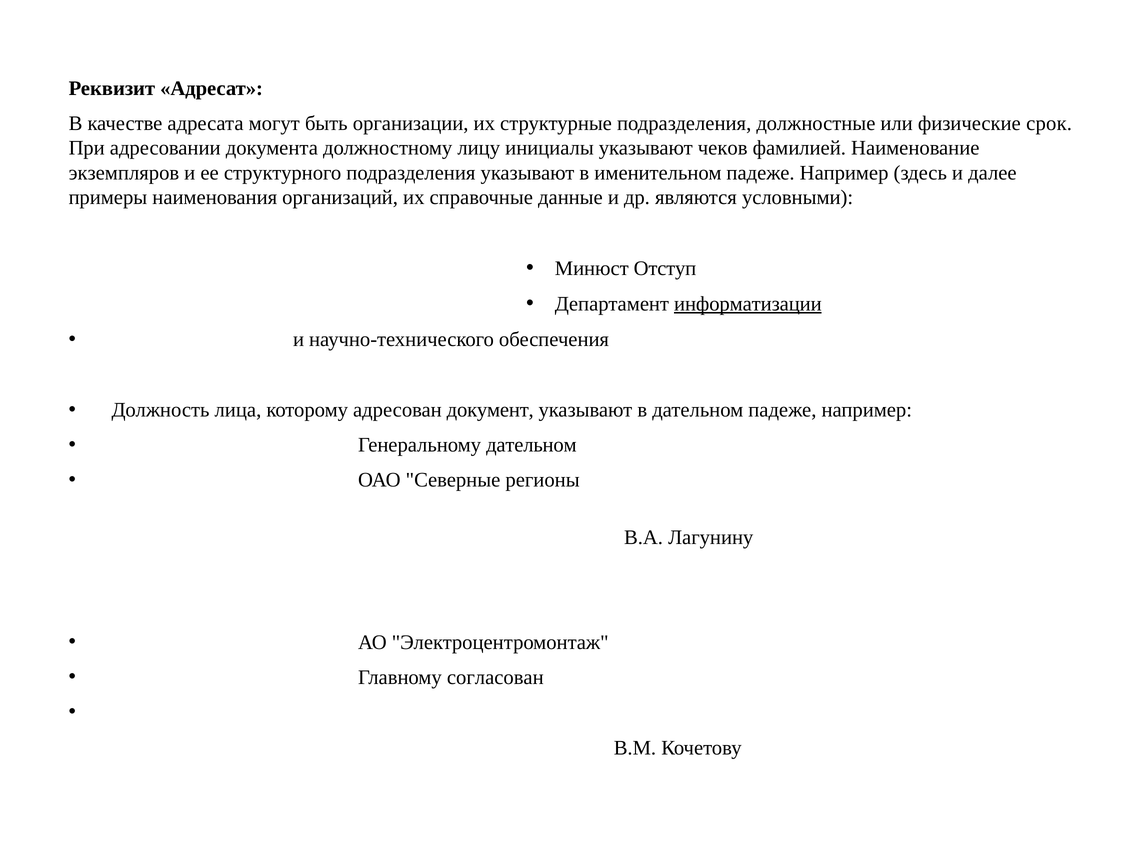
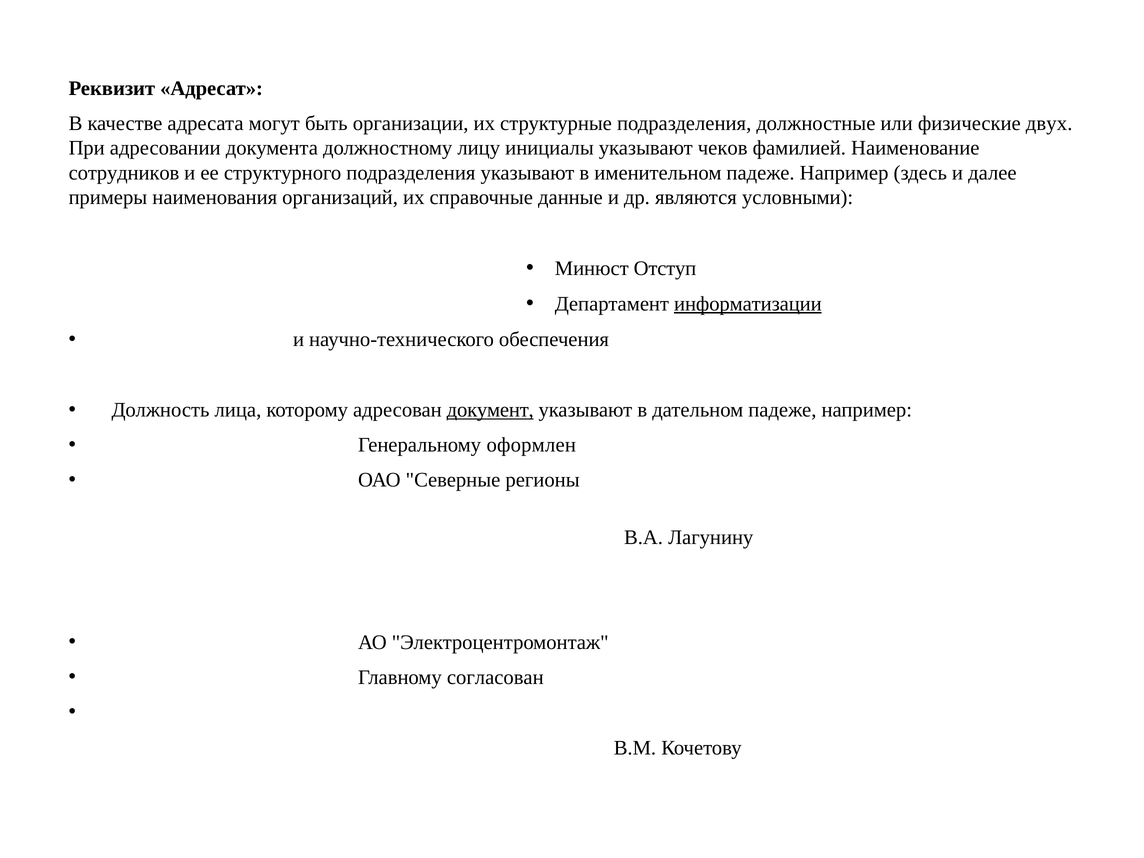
срок: срок -> двух
экземпляров: экземпляров -> сотрудников
документ underline: none -> present
Генеральному дательном: дательном -> оформлен
